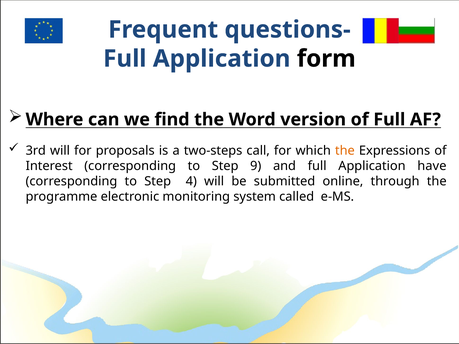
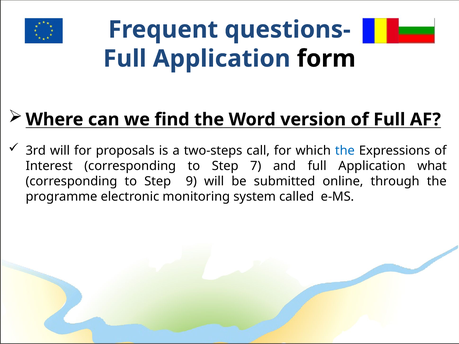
the at (345, 151) colour: orange -> blue
9: 9 -> 7
have: have -> what
4: 4 -> 9
